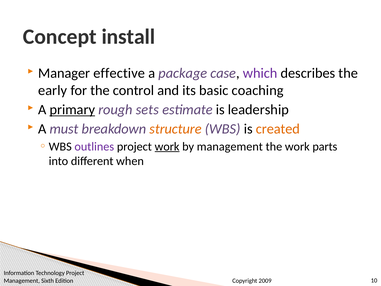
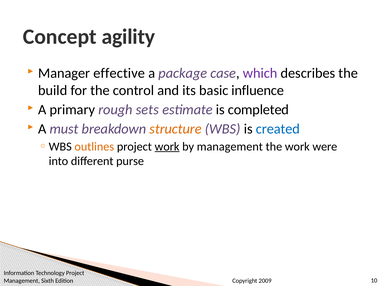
install: install -> agility
early: early -> build
coaching: coaching -> influence
primary underline: present -> none
leadership: leadership -> completed
created colour: orange -> blue
outlines colour: purple -> orange
parts: parts -> were
when: when -> purse
